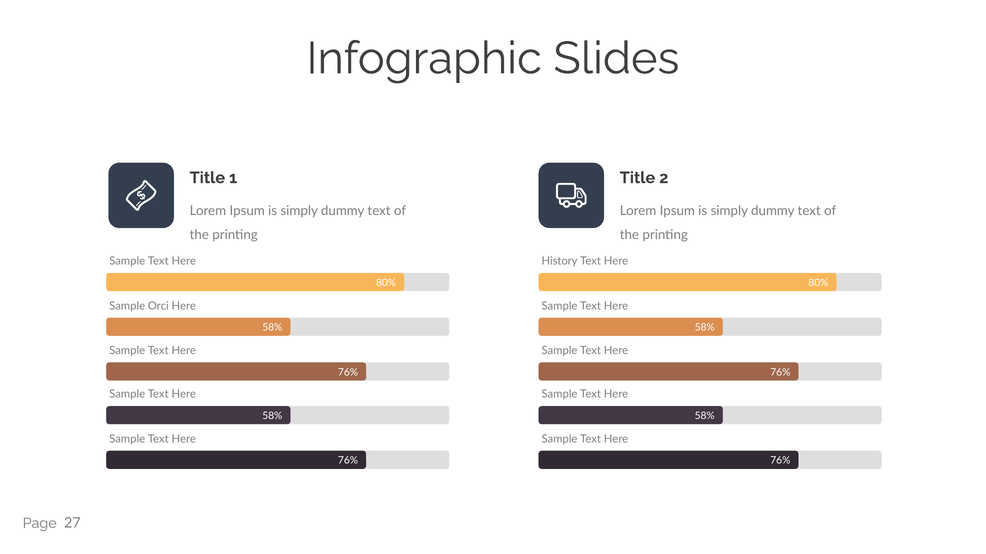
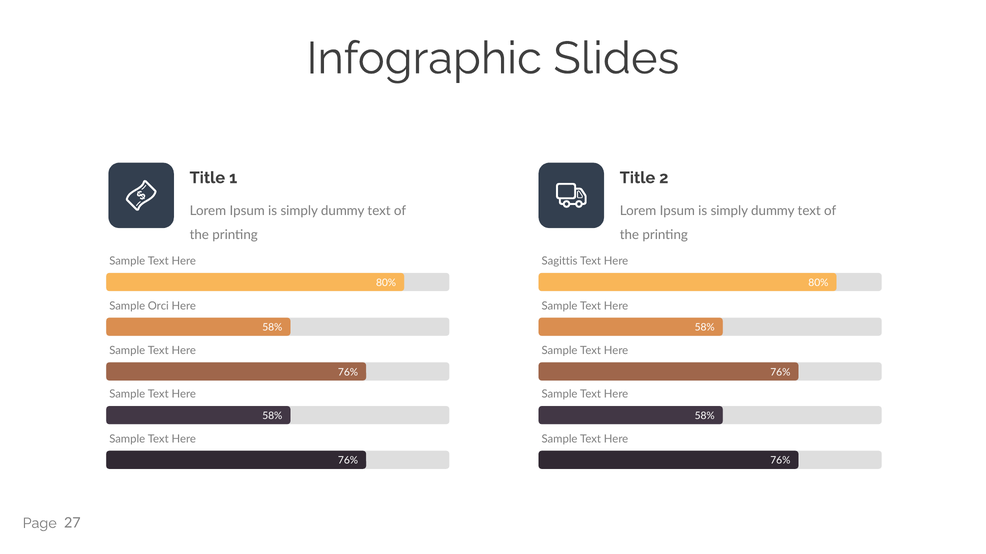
History: History -> Sagittis
